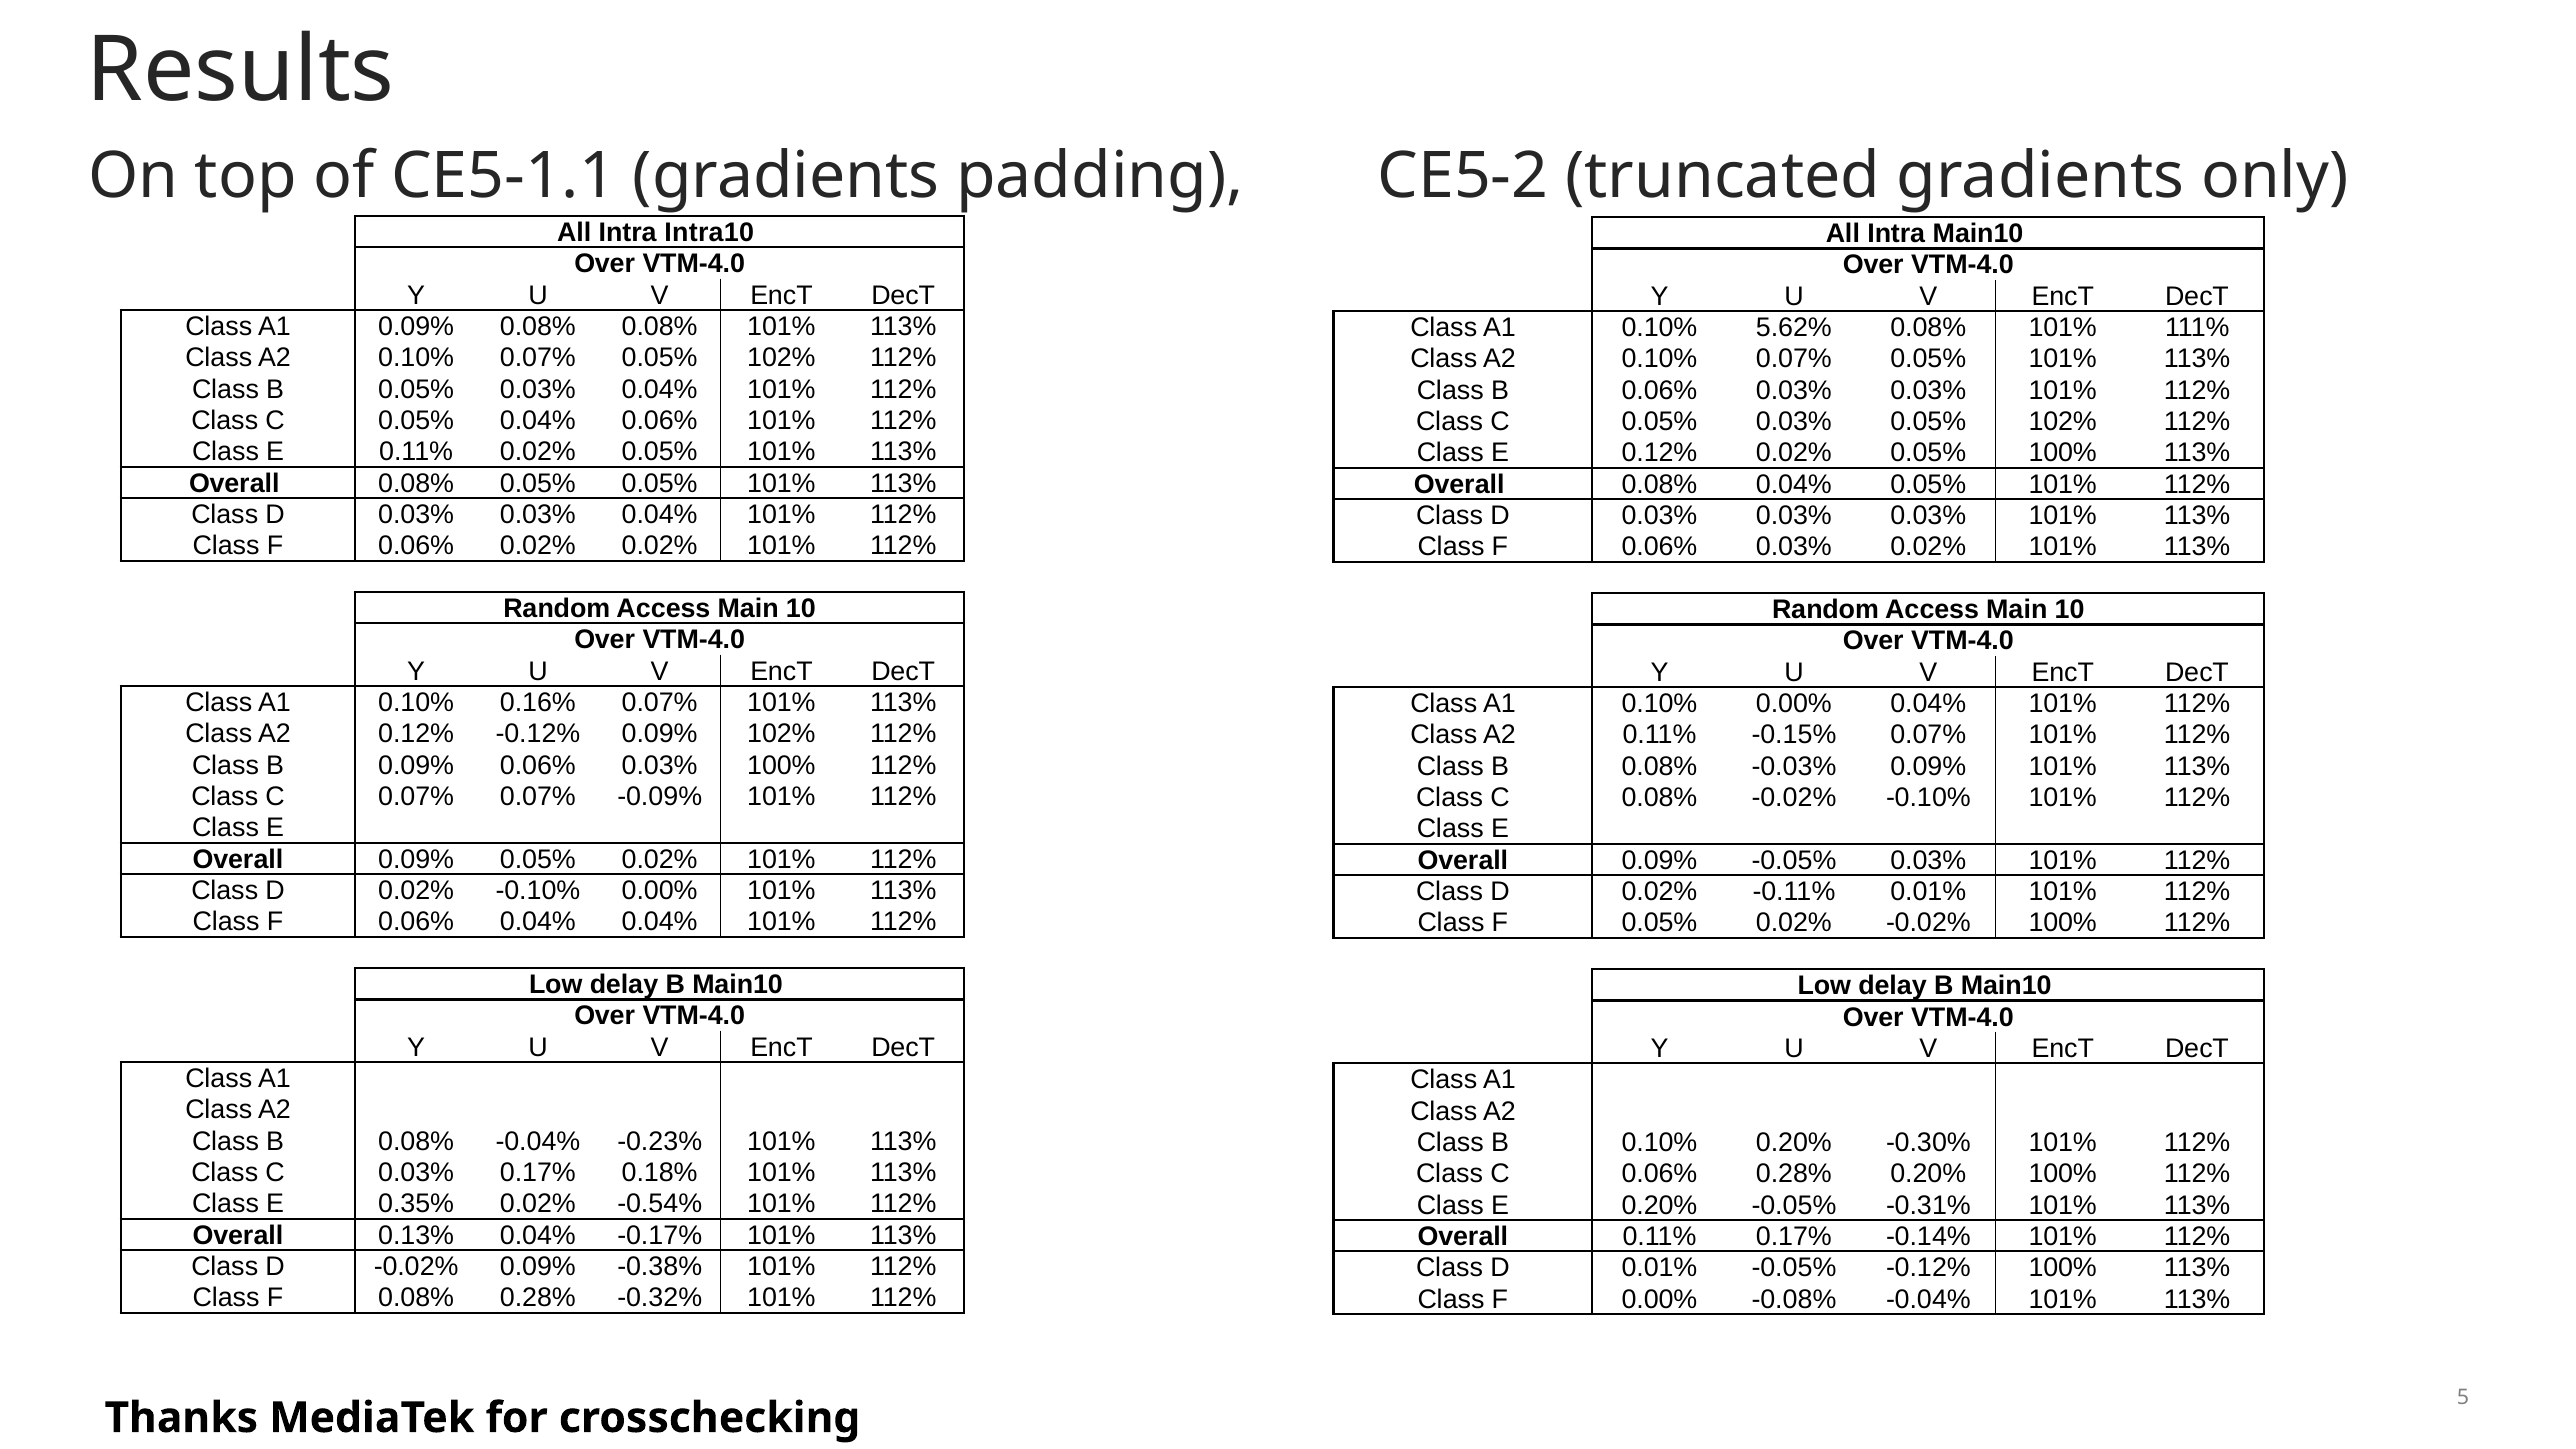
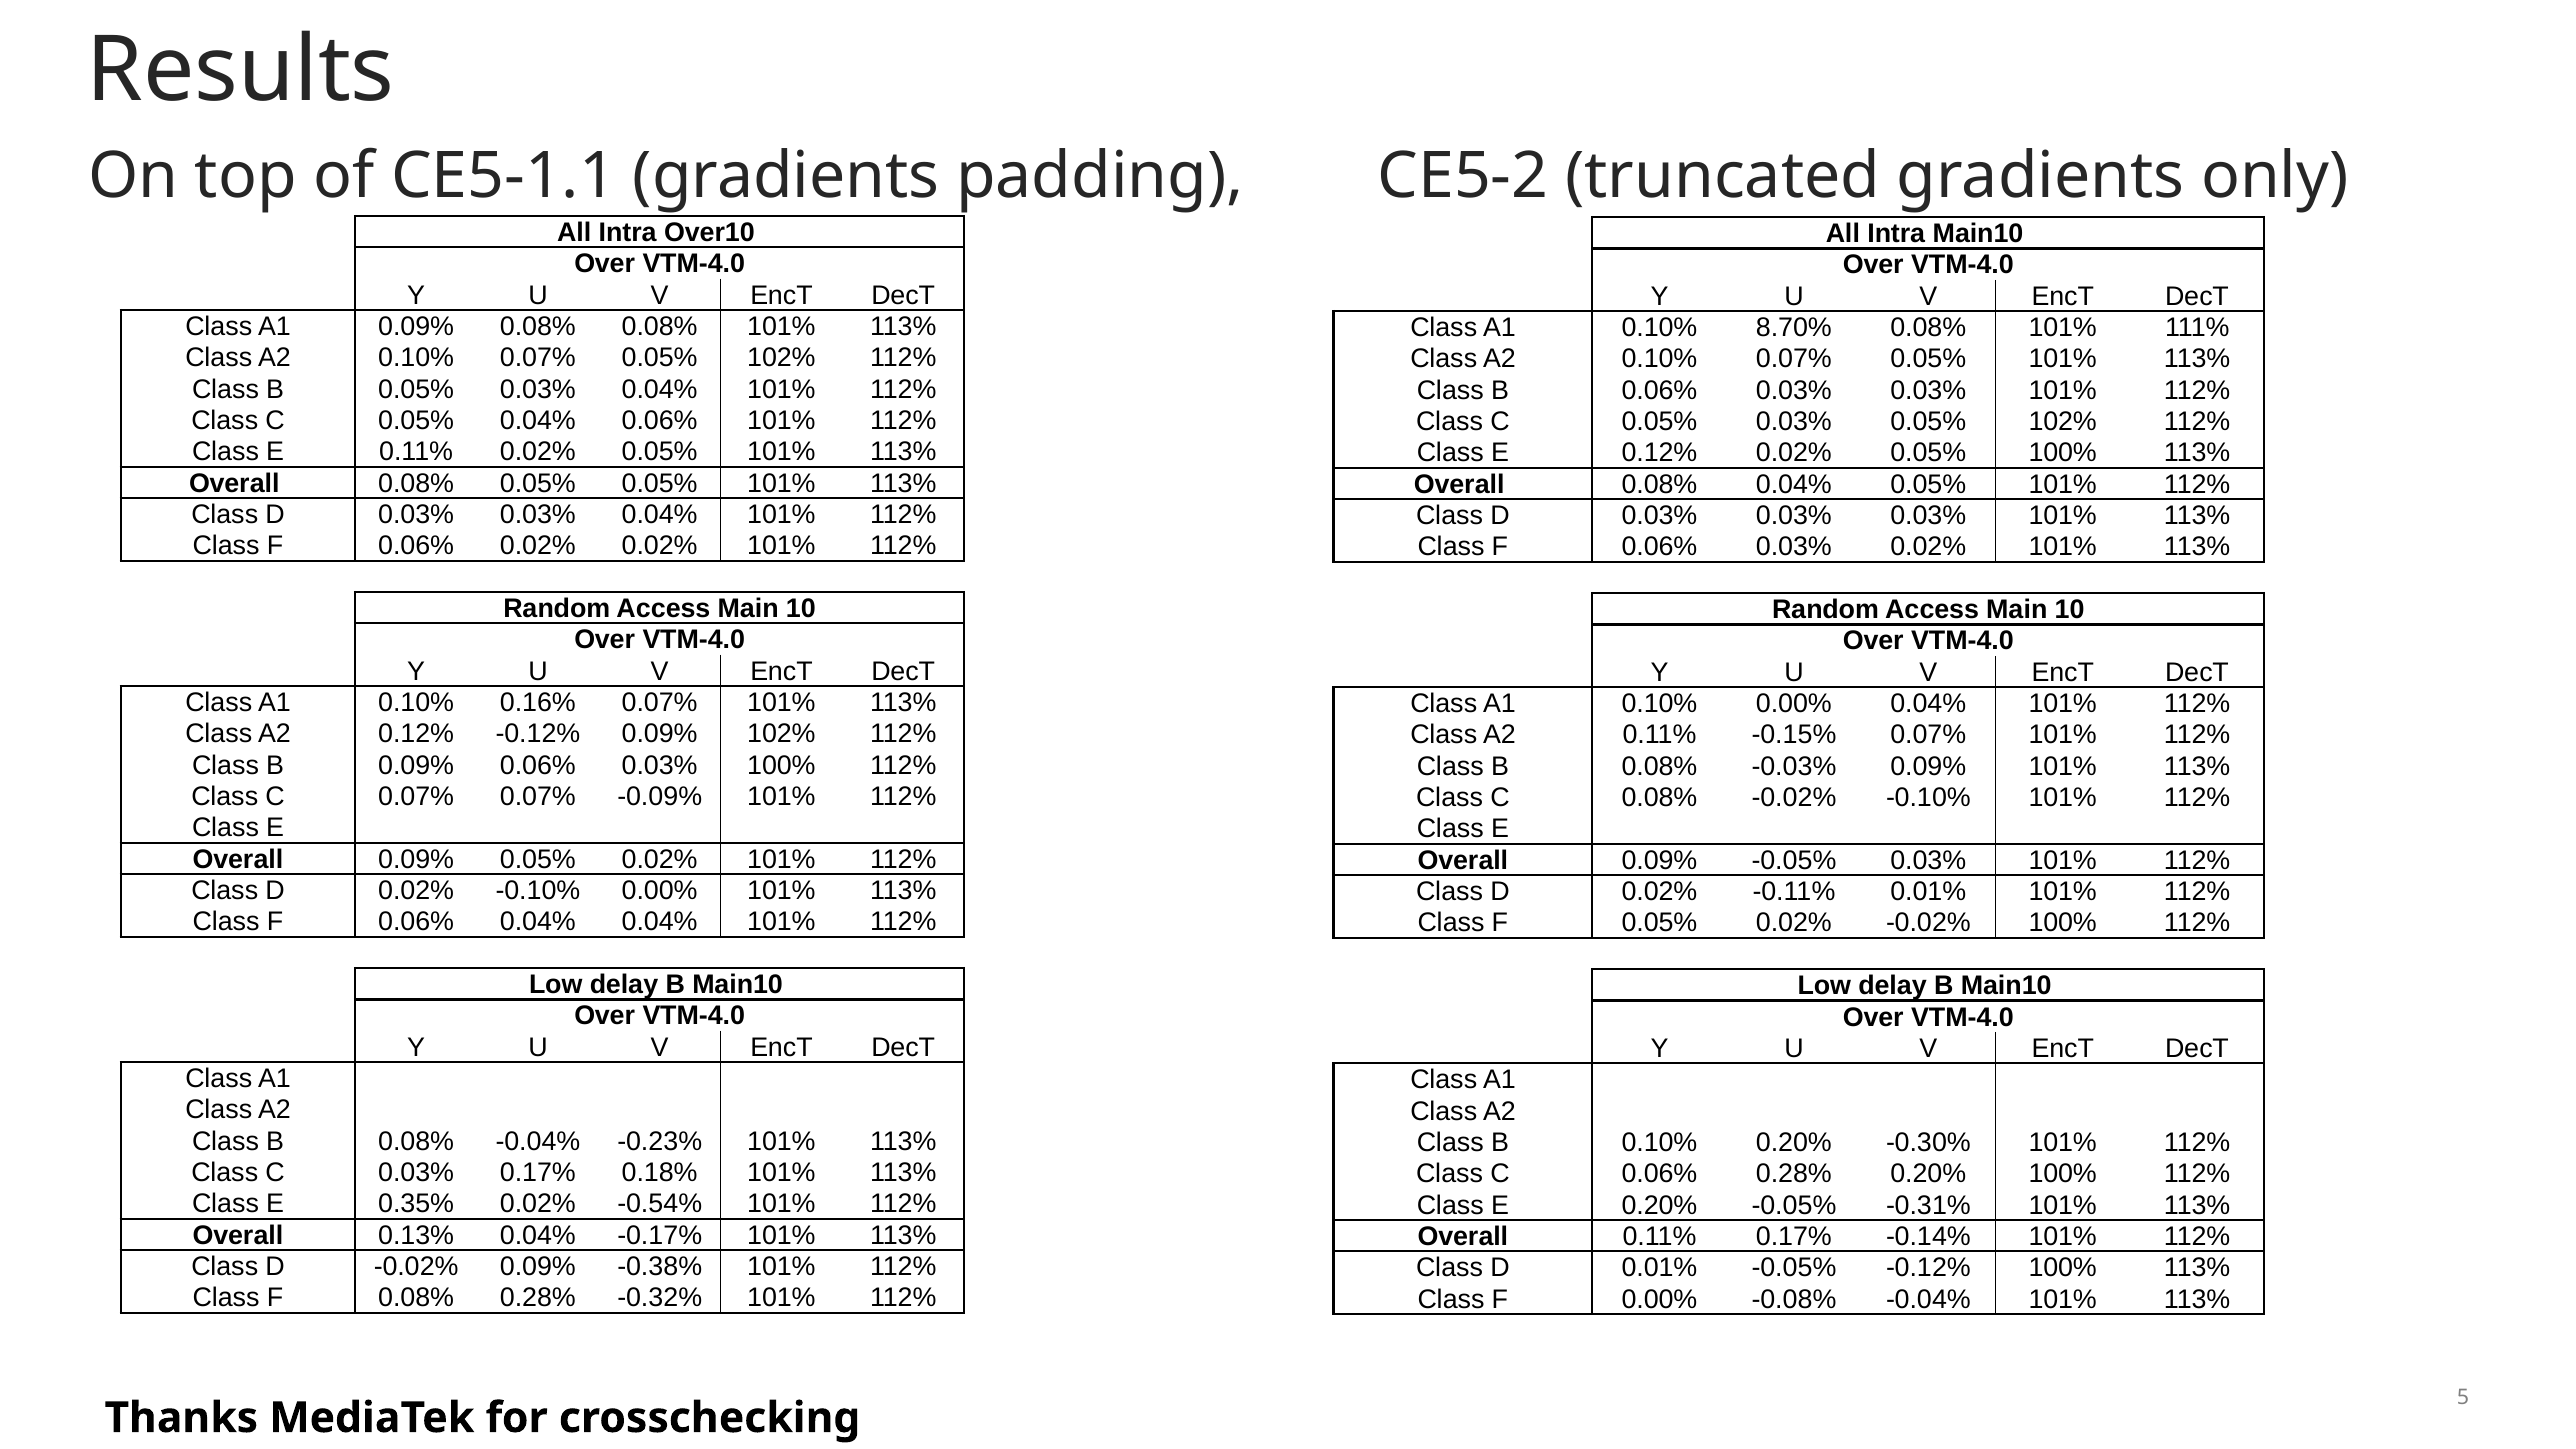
Intra10: Intra10 -> Over10
5.62%: 5.62% -> 8.70%
